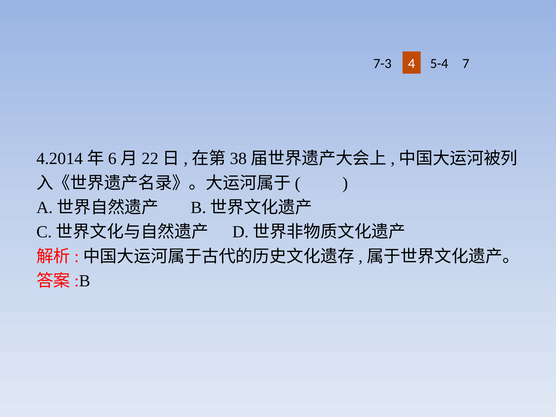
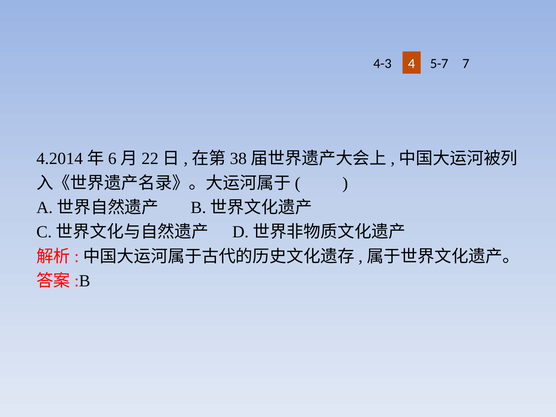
7-3: 7-3 -> 4-3
5-4: 5-4 -> 5-7
